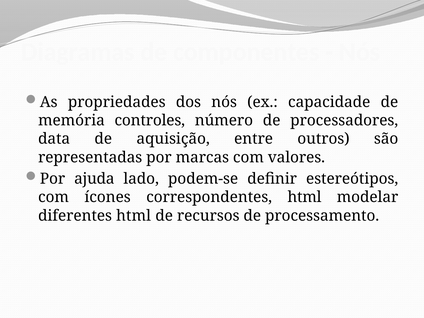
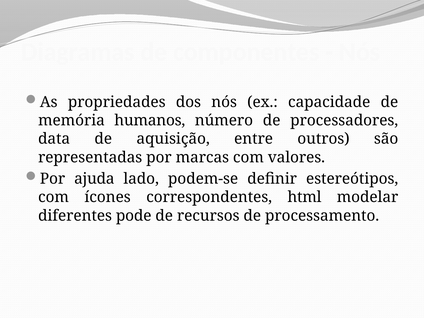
controles: controles -> humanos
diferentes html: html -> pode
